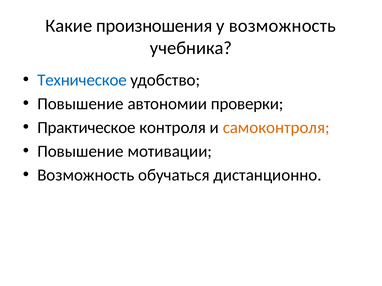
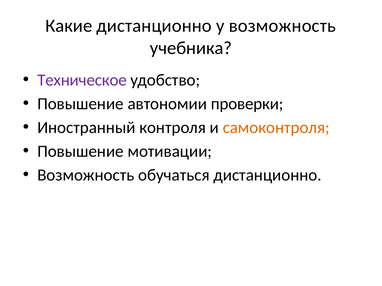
Какие произношения: произношения -> дистанционно
Техническое colour: blue -> purple
Практическое: Практическое -> Иностранный
